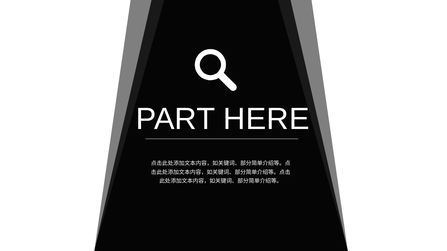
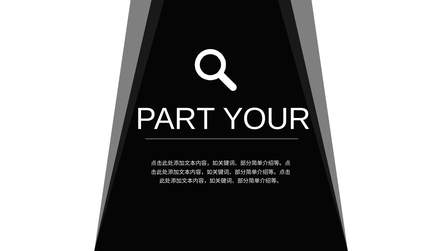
HERE: HERE -> YOUR
